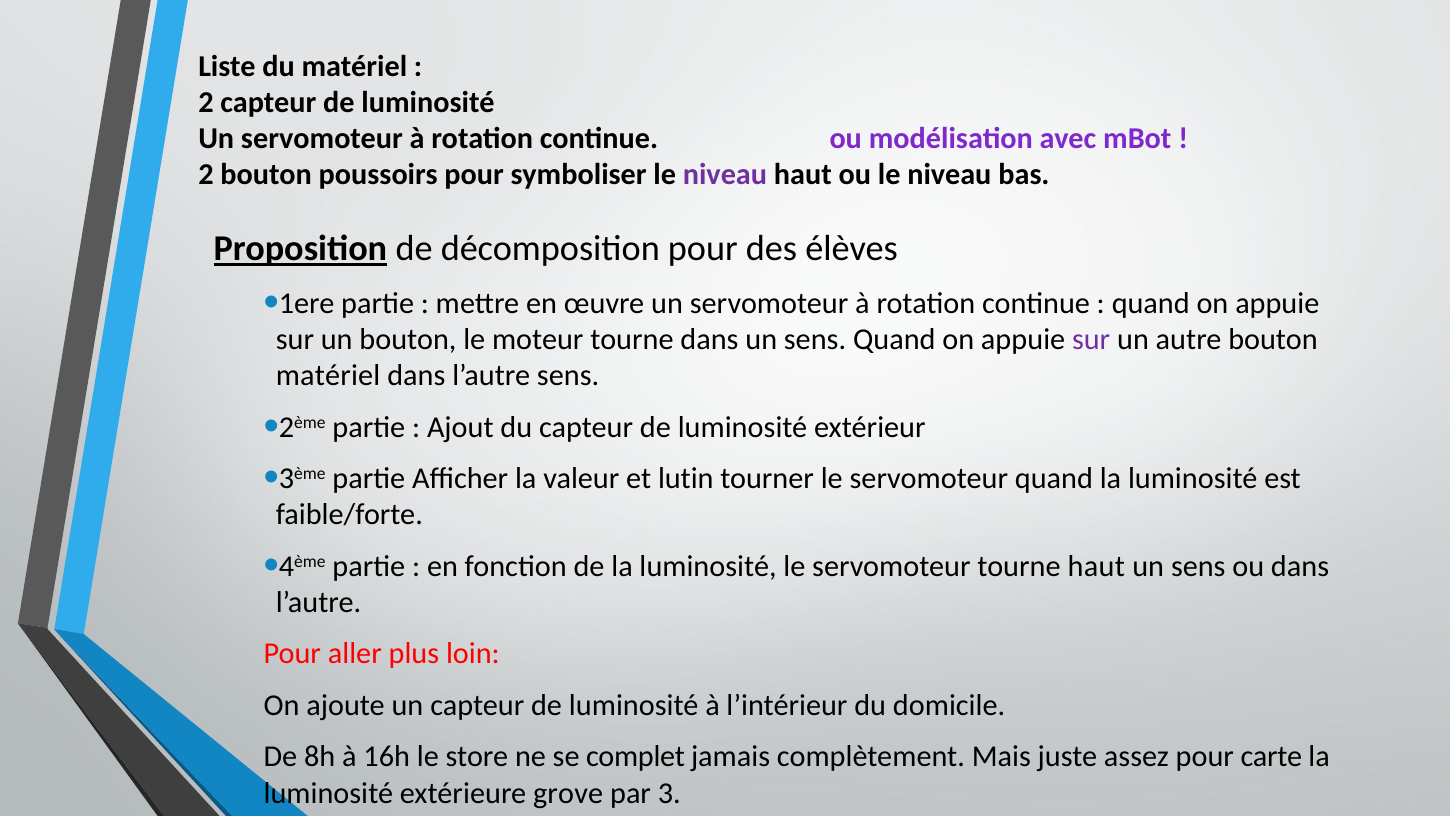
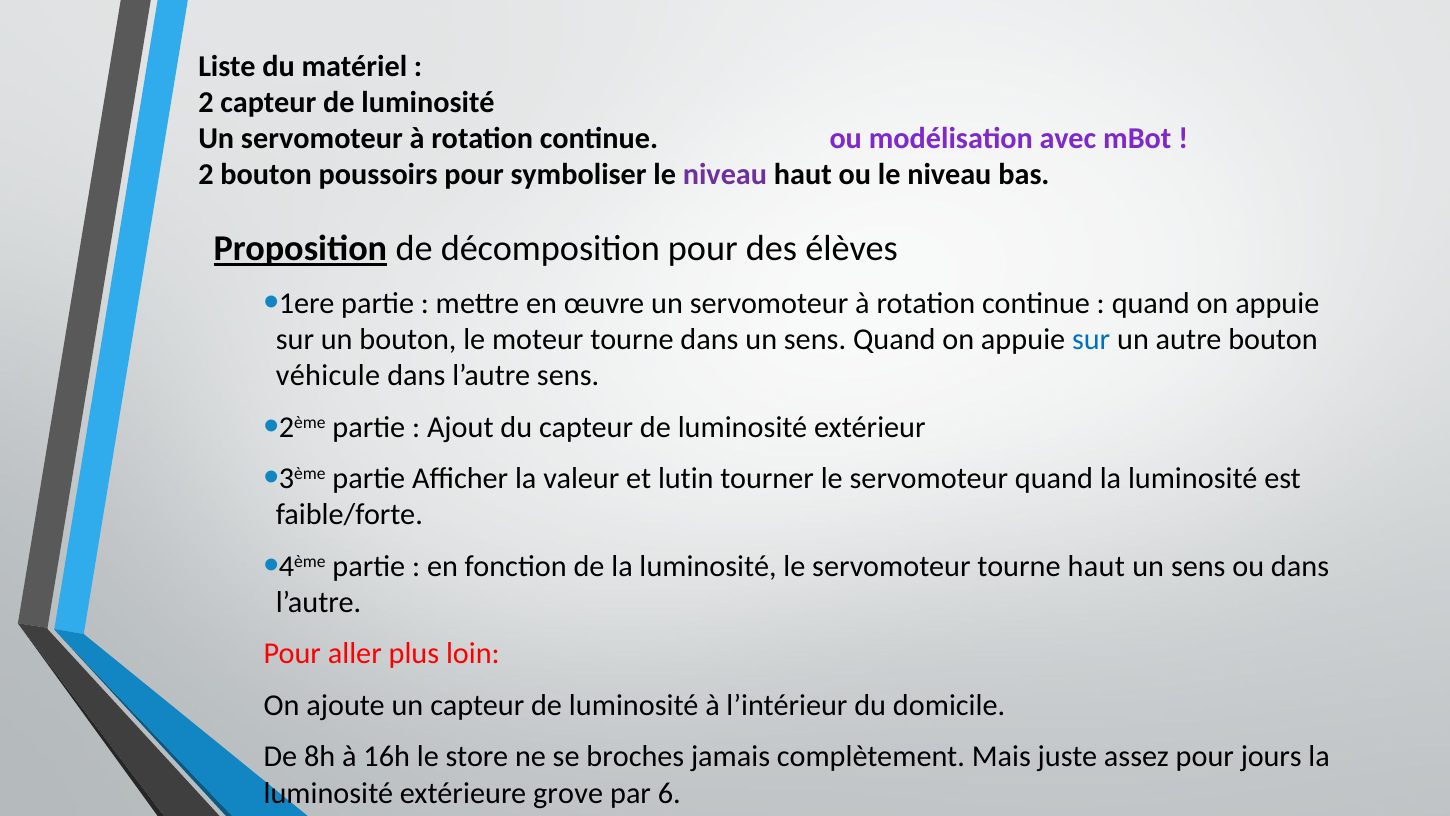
sur at (1091, 339) colour: purple -> blue
matériel at (328, 376): matériel -> véhicule
complet: complet -> broches
carte: carte -> jours
3: 3 -> 6
